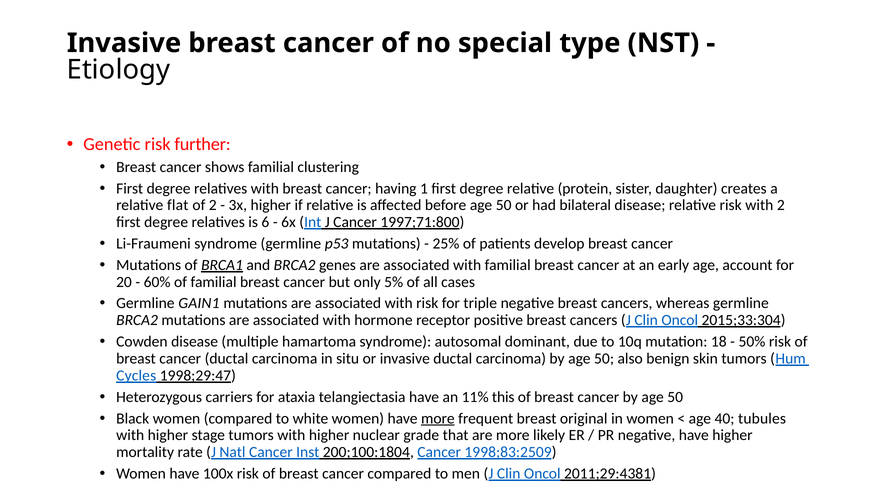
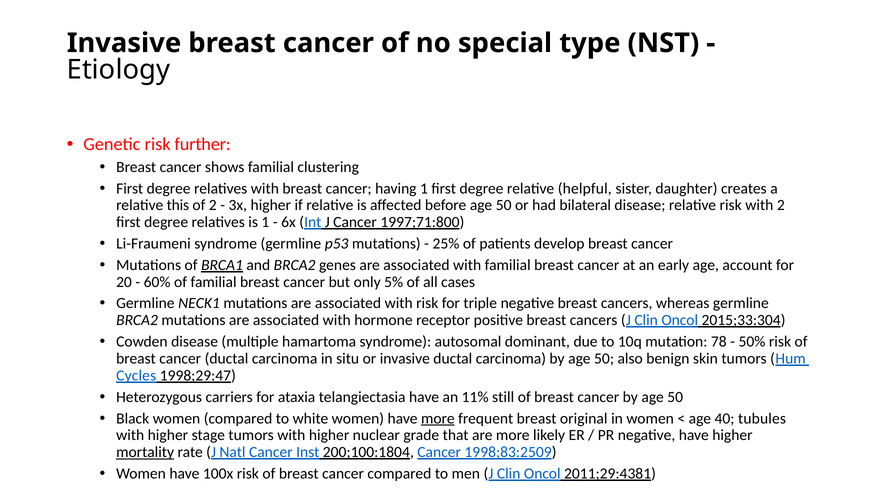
protein: protein -> helpful
flat: flat -> this
is 6: 6 -> 1
GAIN1: GAIN1 -> NECK1
18: 18 -> 78
this: this -> still
mortality underline: none -> present
